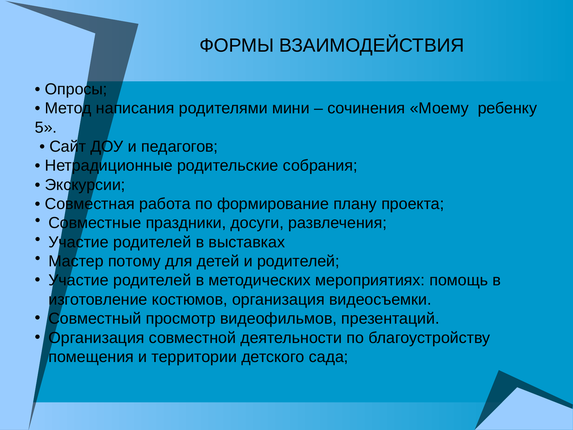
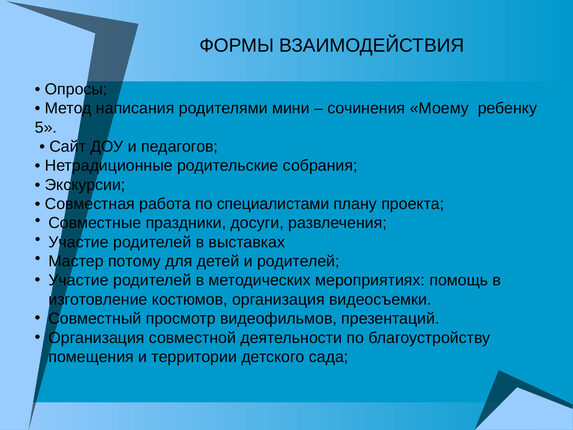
формирование: формирование -> специалистами
